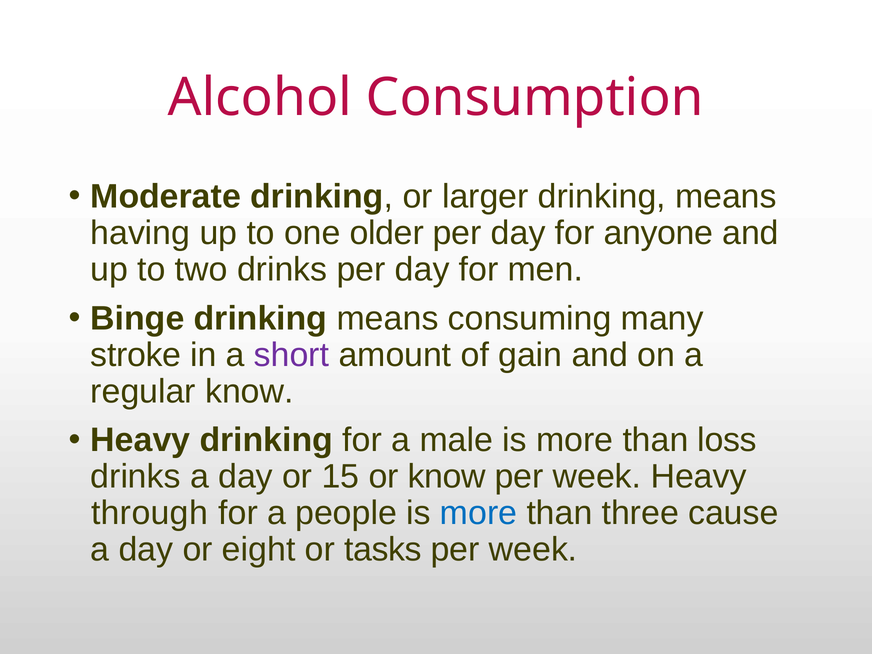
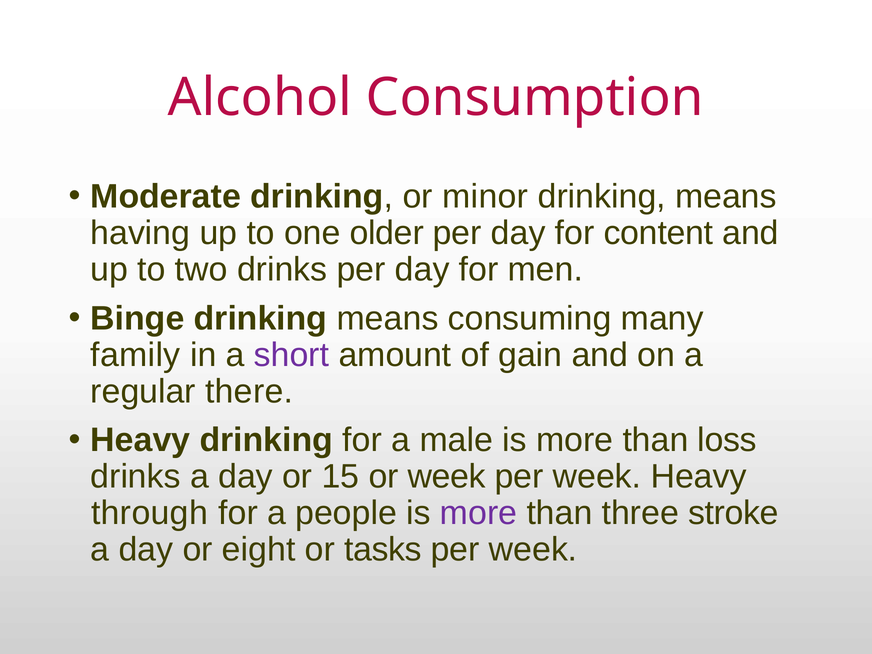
larger: larger -> minor
anyone: anyone -> content
stroke: stroke -> family
regular know: know -> there
or know: know -> week
more at (479, 513) colour: blue -> purple
cause: cause -> stroke
